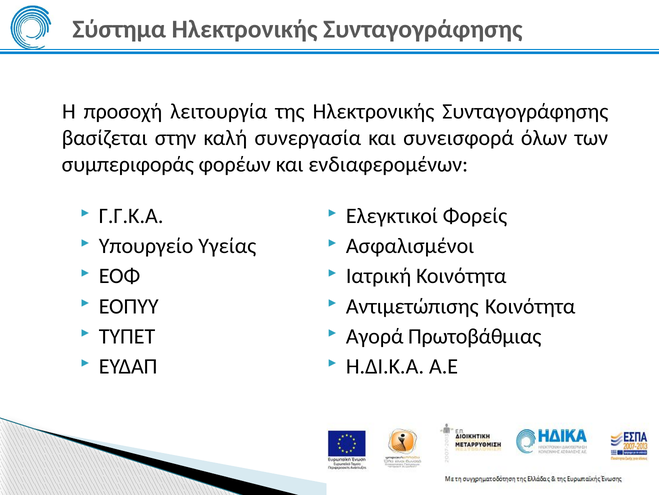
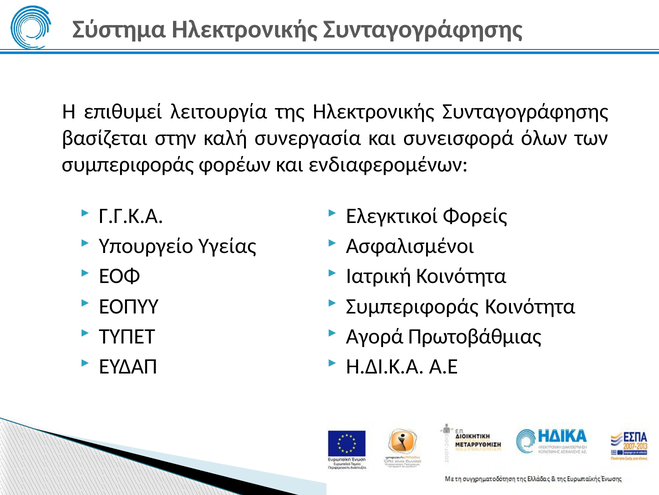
προσοχή: προσοχή -> επιθυμεί
Αντιμετώπισης at (412, 306): Αντιμετώπισης -> Συμπεριφοράς
